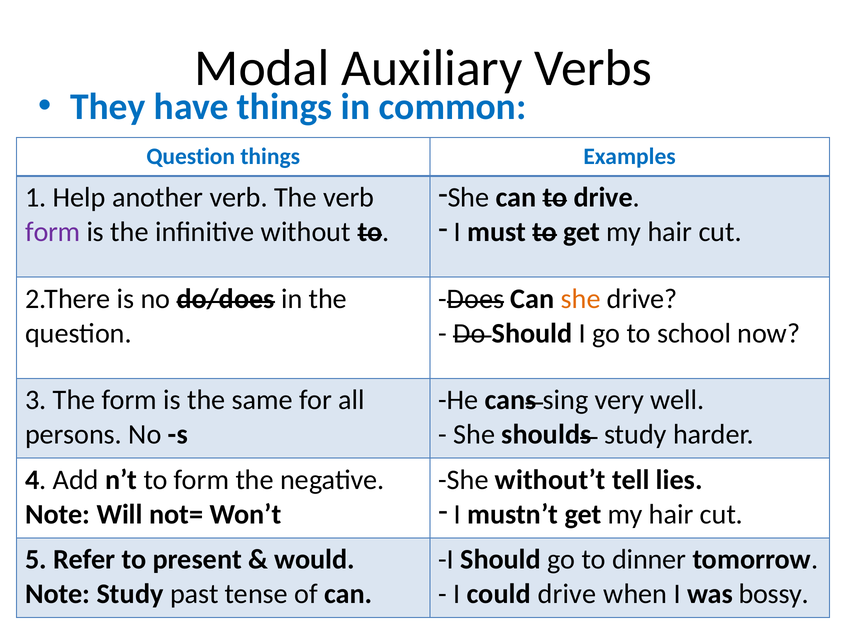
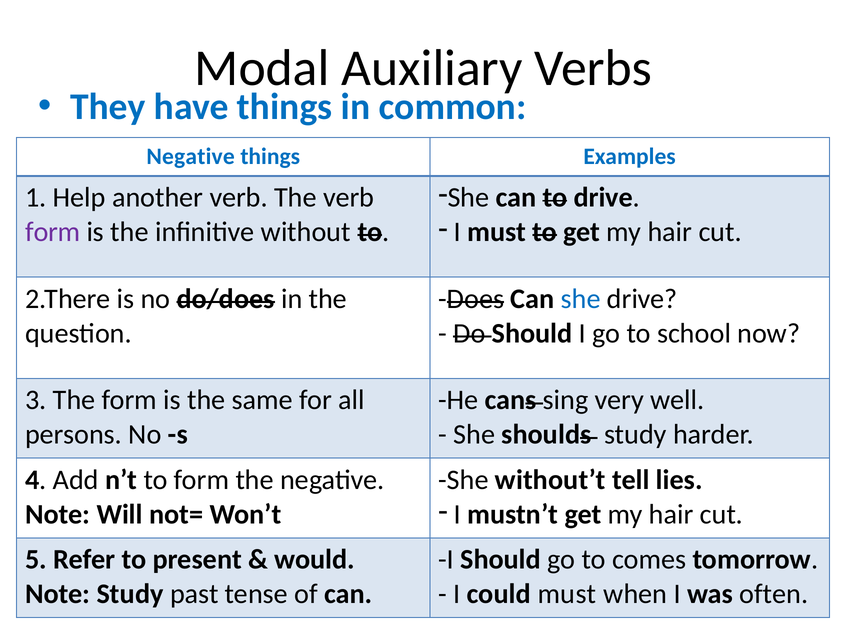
Question at (191, 156): Question -> Negative
she at (581, 299) colour: orange -> blue
dinner: dinner -> comes
could drive: drive -> must
bossy: bossy -> often
